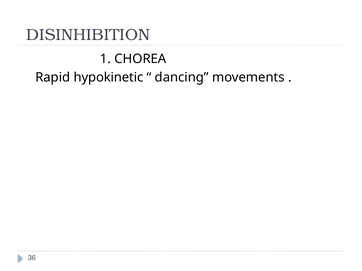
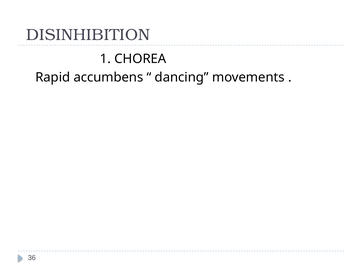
hypokinetic: hypokinetic -> accumbens
